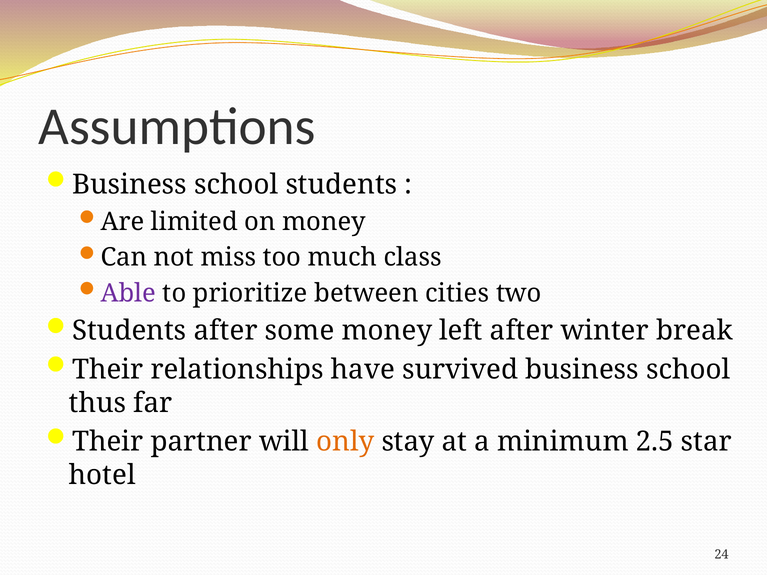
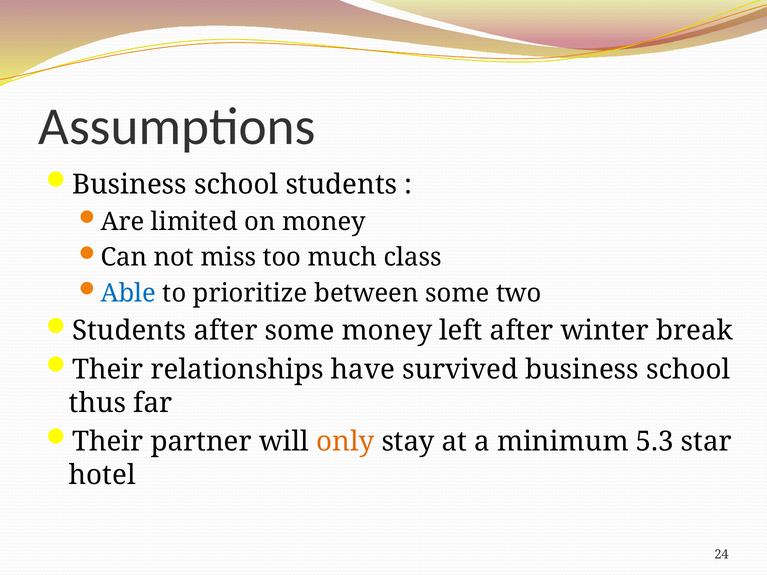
Able colour: purple -> blue
between cities: cities -> some
2.5: 2.5 -> 5.3
